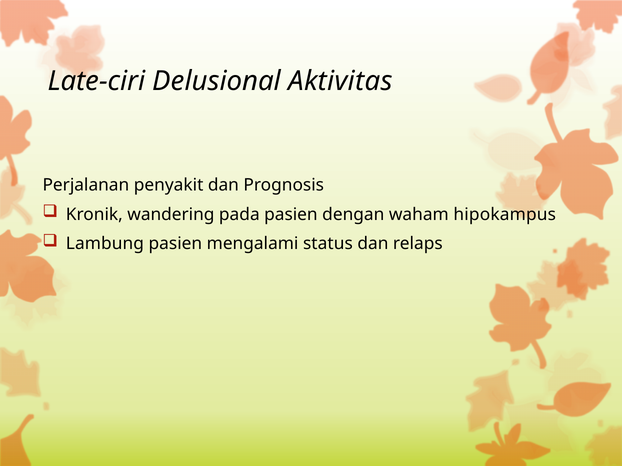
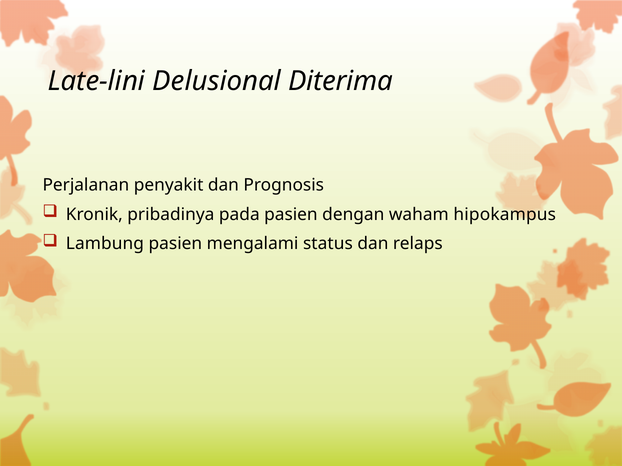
Late-ciri: Late-ciri -> Late-lini
Aktivitas: Aktivitas -> Diterima
wandering: wandering -> pribadinya
